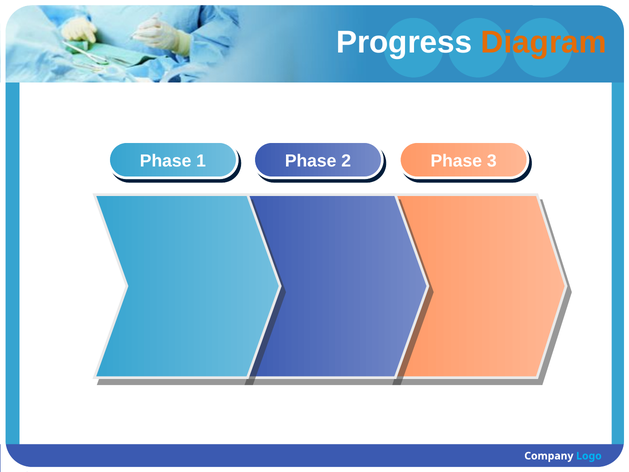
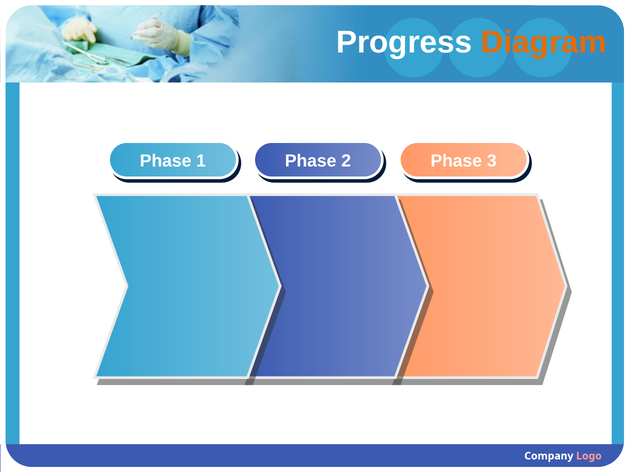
Logo colour: light blue -> pink
